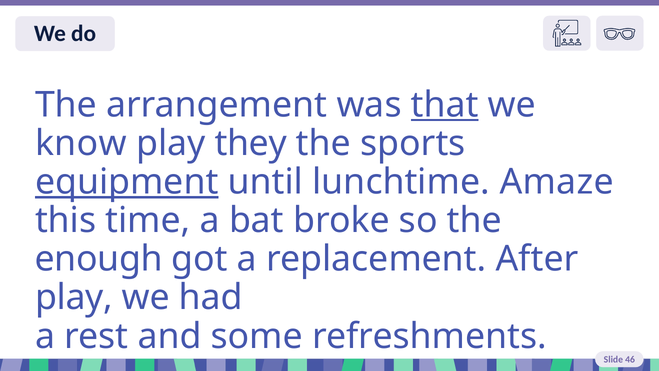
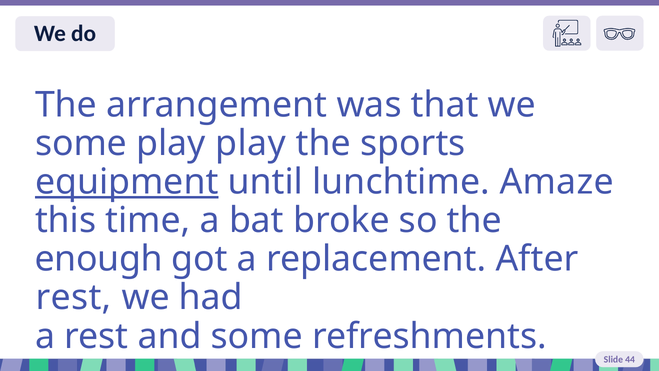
that underline: present -> none
know at (81, 143): know -> some
play they: they -> play
play at (74, 297): play -> rest
46: 46 -> 44
